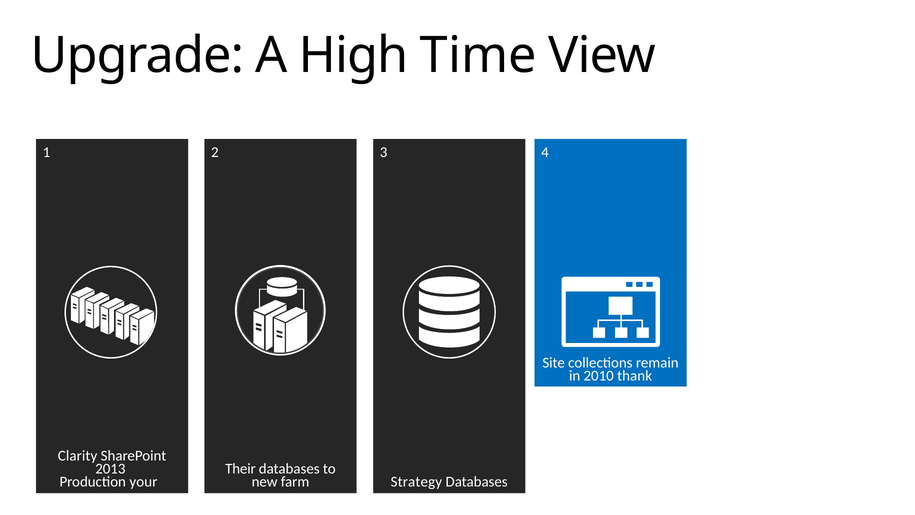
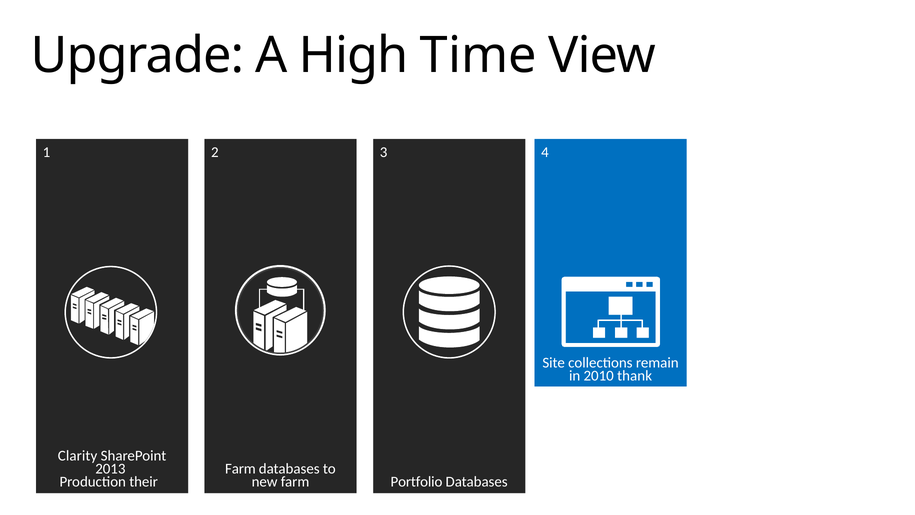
Their at (240, 468): Their -> Farm
your: your -> their
Strategy: Strategy -> Portfolio
